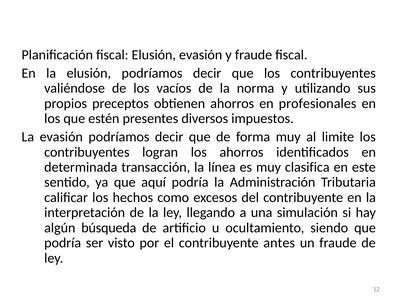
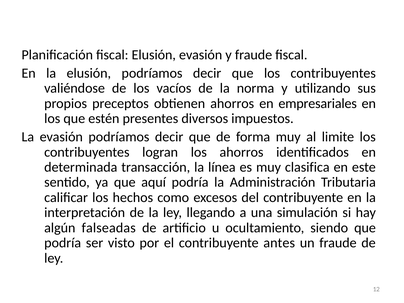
profesionales: profesionales -> empresariales
búsqueda: búsqueda -> falseadas
